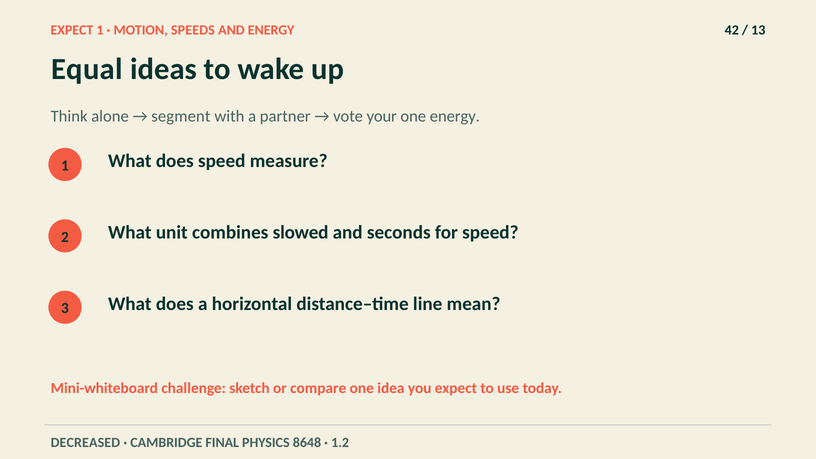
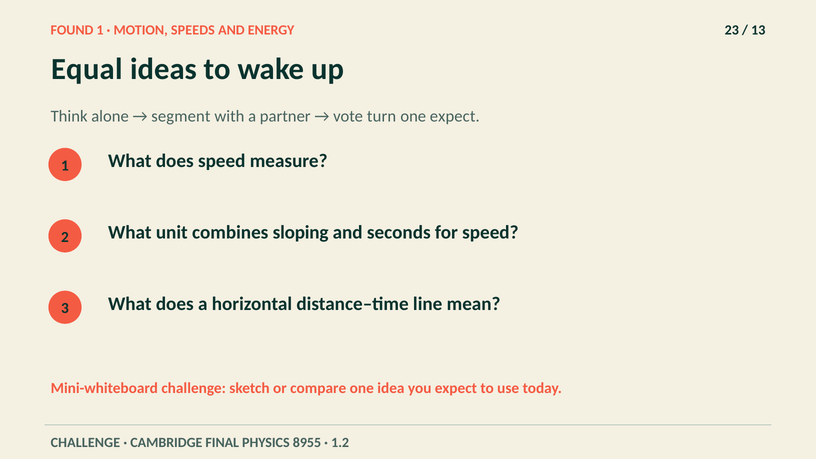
EXPECT at (72, 30): EXPECT -> FOUND
42: 42 -> 23
your: your -> turn
one energy: energy -> expect
slowed: slowed -> sloping
DECREASED at (85, 443): DECREASED -> CHALLENGE
8648: 8648 -> 8955
